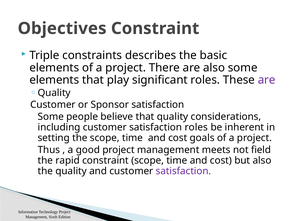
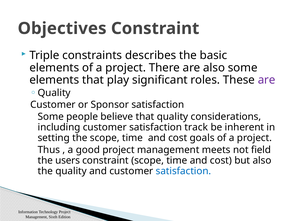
satisfaction roles: roles -> track
rapid: rapid -> users
satisfaction at (183, 171) colour: purple -> blue
